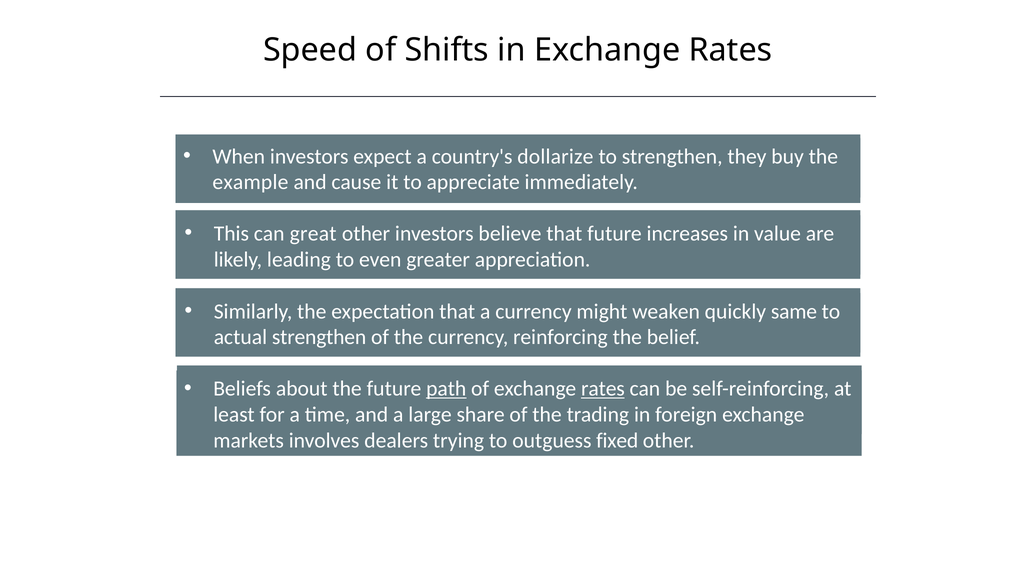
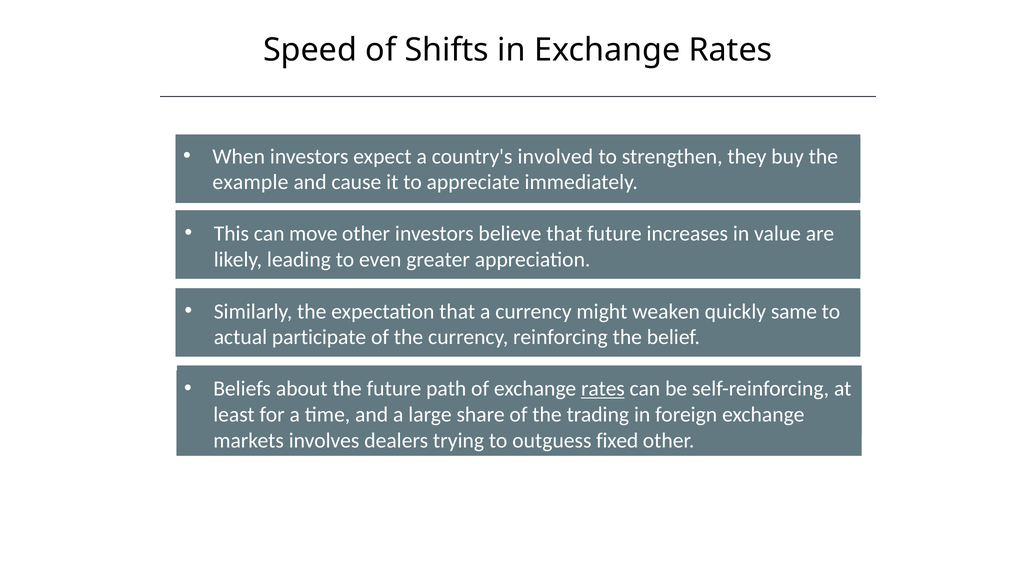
dollarize: dollarize -> involved
great: great -> move
actual strengthen: strengthen -> participate
path underline: present -> none
